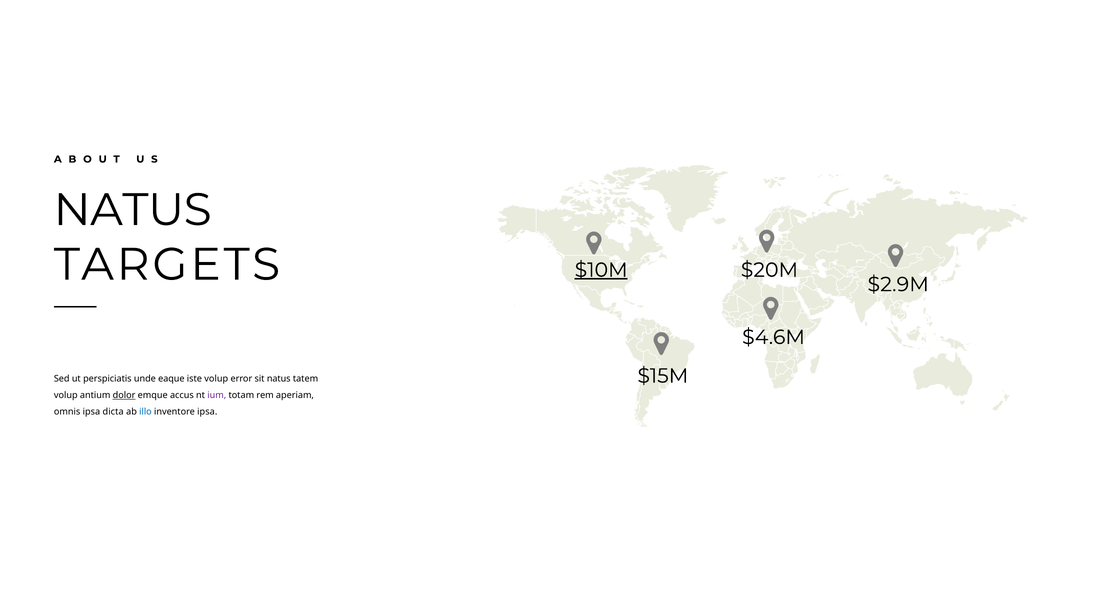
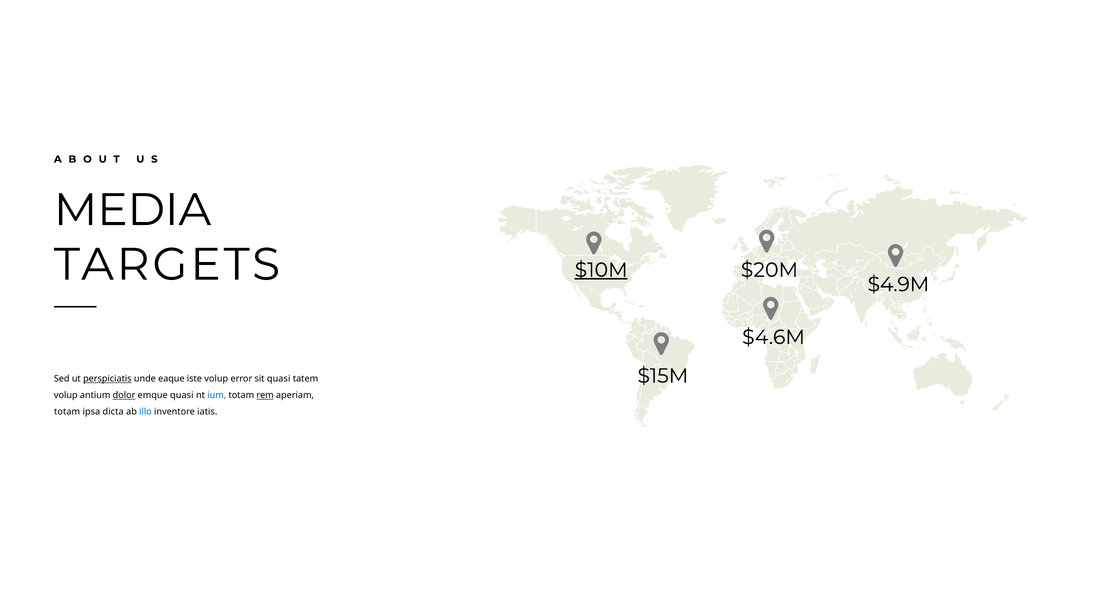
NATUS at (133, 210): NATUS -> MEDIA
$2.9M: $2.9M -> $4.9M
perspiciatis underline: none -> present
sit natus: natus -> quasi
emque accus: accus -> quasi
ium colour: purple -> blue
rem underline: none -> present
omnis at (67, 411): omnis -> totam
inventore ipsa: ipsa -> iatis
